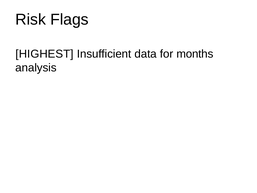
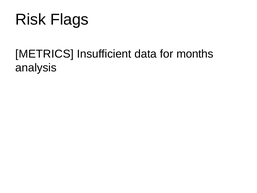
HIGHEST: HIGHEST -> METRICS
